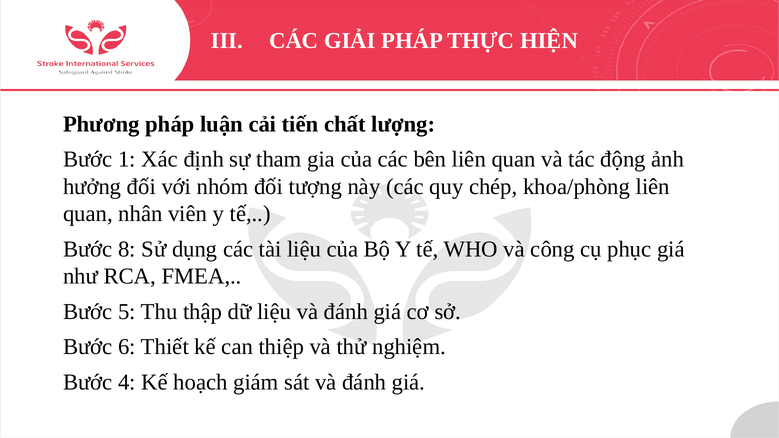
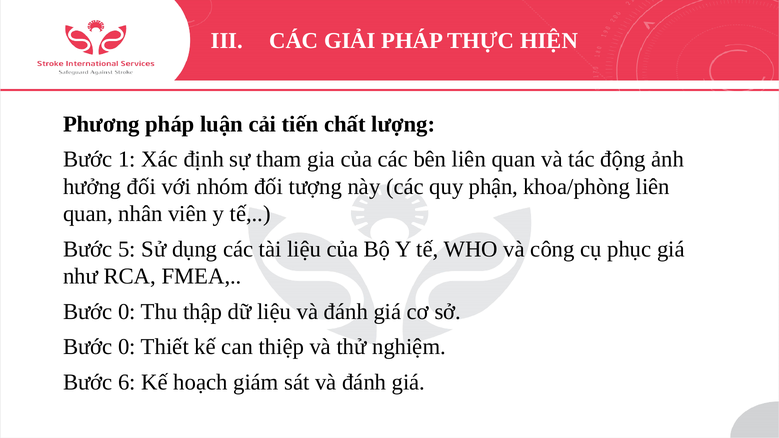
chép: chép -> phận
8: 8 -> 5
5 at (127, 312): 5 -> 0
6 at (127, 347): 6 -> 0
4: 4 -> 6
